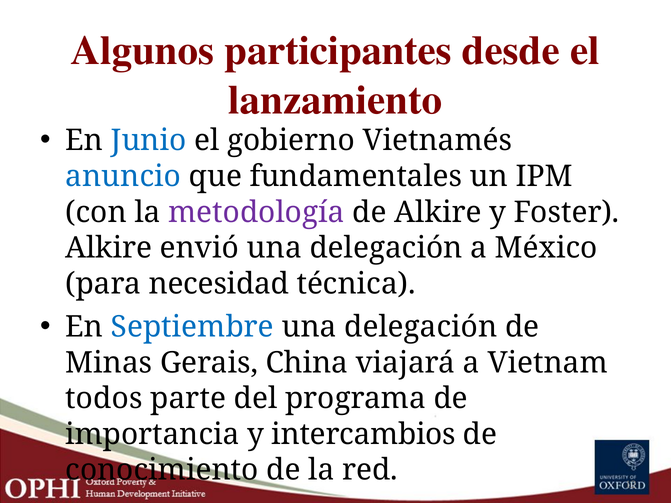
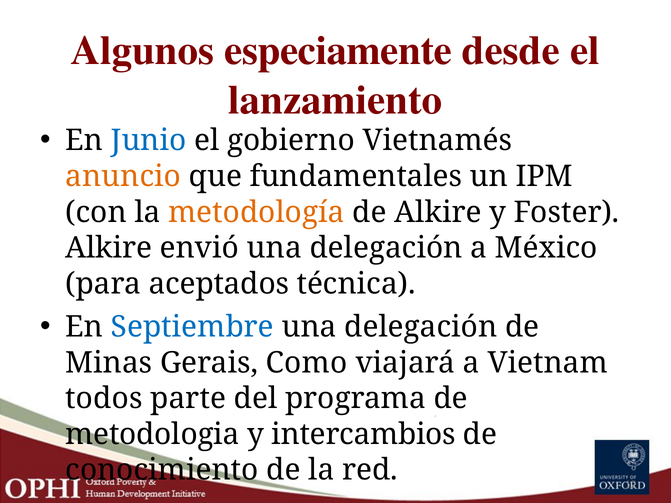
participantes: participantes -> especiamente
anuncio colour: blue -> orange
metodología colour: purple -> orange
necesidad: necesidad -> aceptados
China: China -> Como
importancia: importancia -> metodologia
